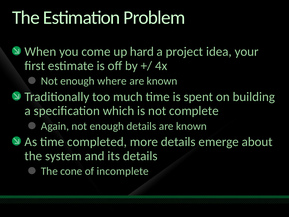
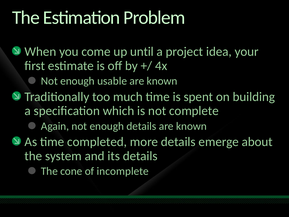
hard: hard -> until
where: where -> usable
